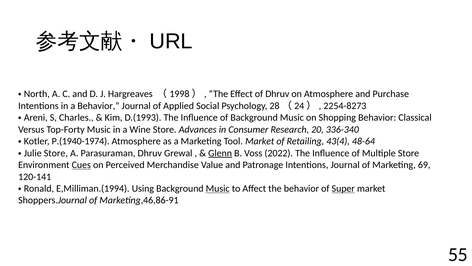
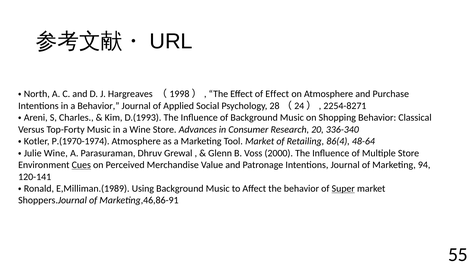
of Dhruv: Dhruv -> Effect
2254-8273: 2254-8273 -> 2254-8271
P.(1940-1974: P.(1940-1974 -> P.(1970-1974
43(4: 43(4 -> 86(4
Store at (56, 153): Store -> Wine
Glenn underline: present -> none
2022: 2022 -> 2000
69: 69 -> 94
E,Milliman.(1994: E,Milliman.(1994 -> E,Milliman.(1989
Music at (218, 188) underline: present -> none
